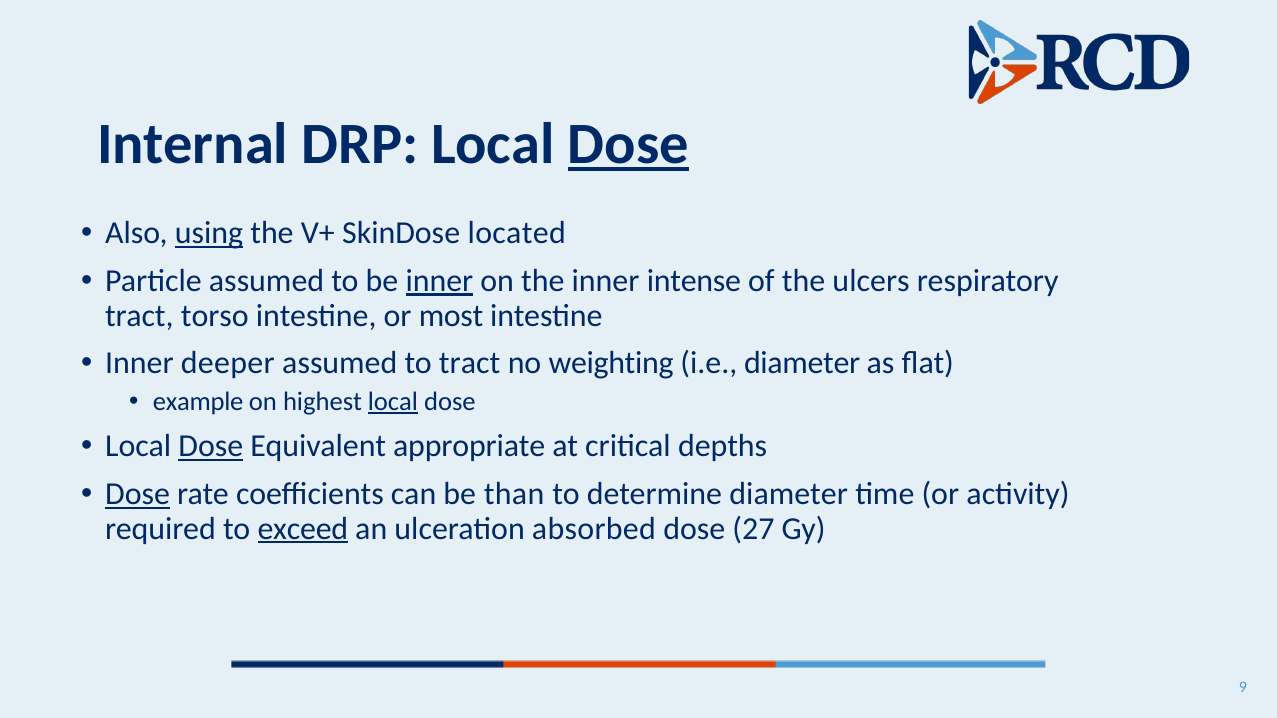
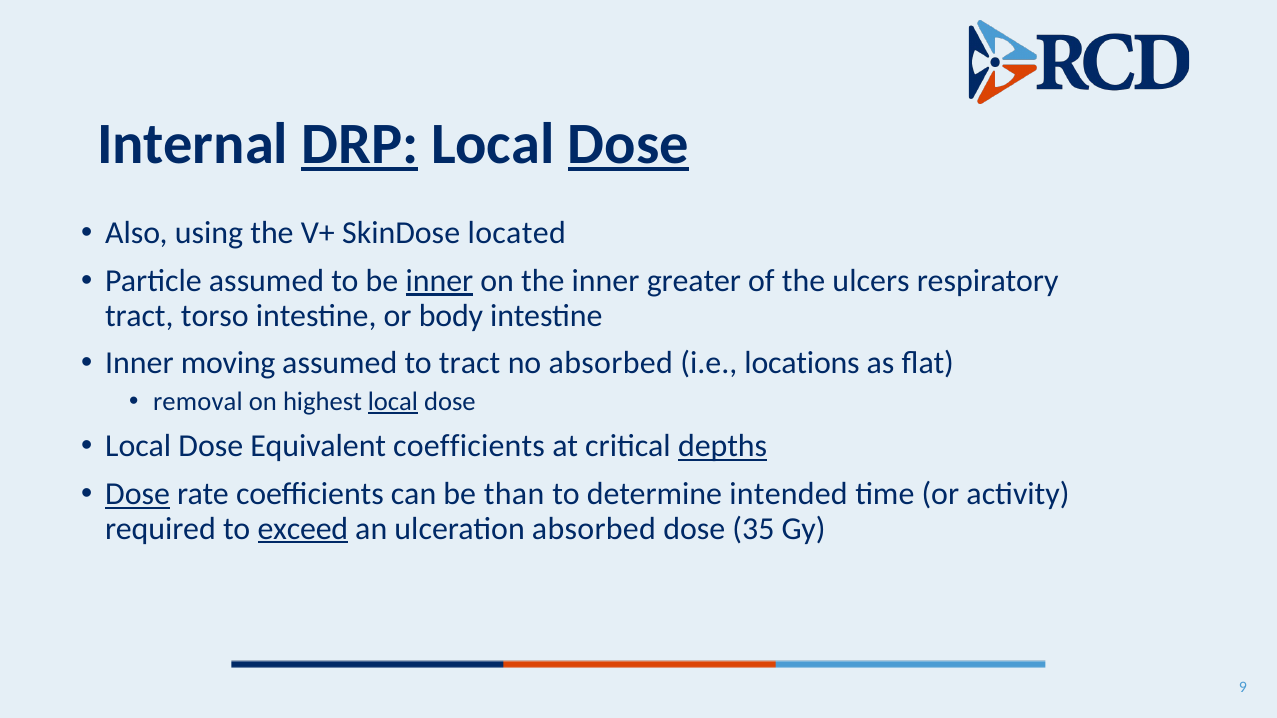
DRP underline: none -> present
using underline: present -> none
intense: intense -> greater
most: most -> body
deeper: deeper -> moving
no weighting: weighting -> absorbed
i.e diameter: diameter -> locations
example: example -> removal
Dose at (211, 447) underline: present -> none
Equivalent appropriate: appropriate -> coefficients
depths underline: none -> present
determine diameter: diameter -> intended
27: 27 -> 35
